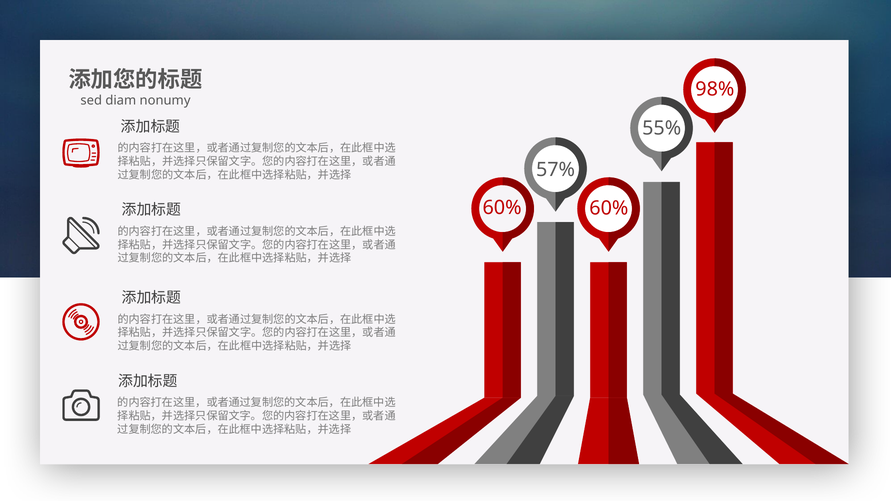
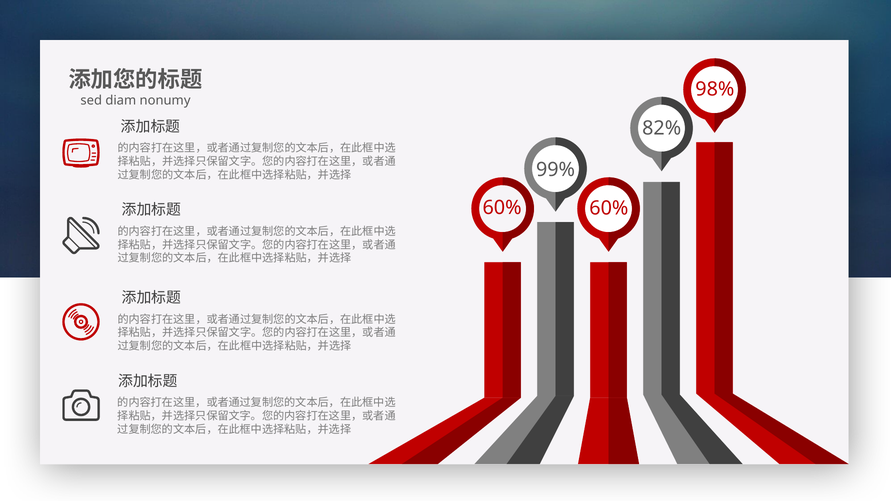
55%: 55% -> 82%
57%: 57% -> 99%
